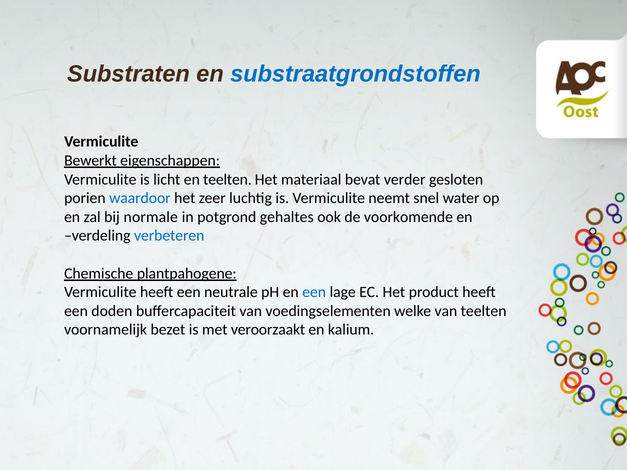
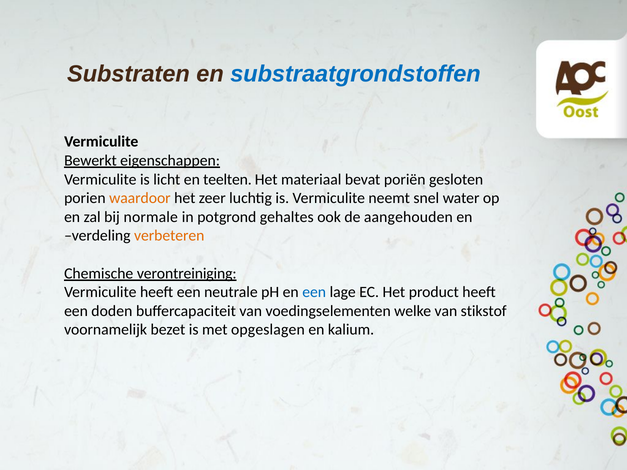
verder: verder -> poriën
waardoor colour: blue -> orange
voorkomende: voorkomende -> aangehouden
verbeteren colour: blue -> orange
plantpahogene: plantpahogene -> verontreiniging
van teelten: teelten -> stikstof
veroorzaakt: veroorzaakt -> opgeslagen
